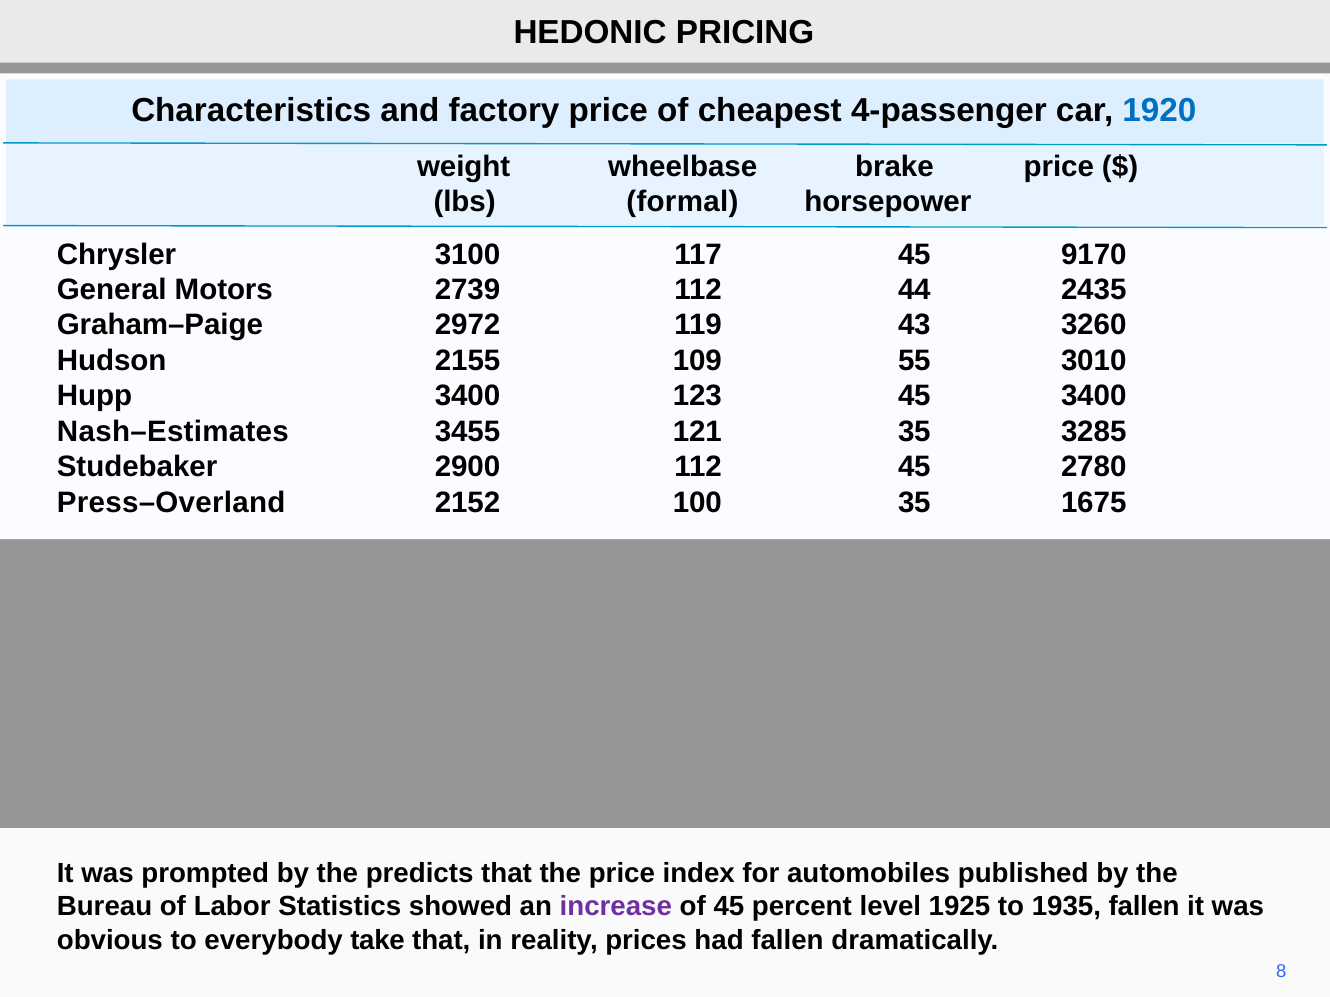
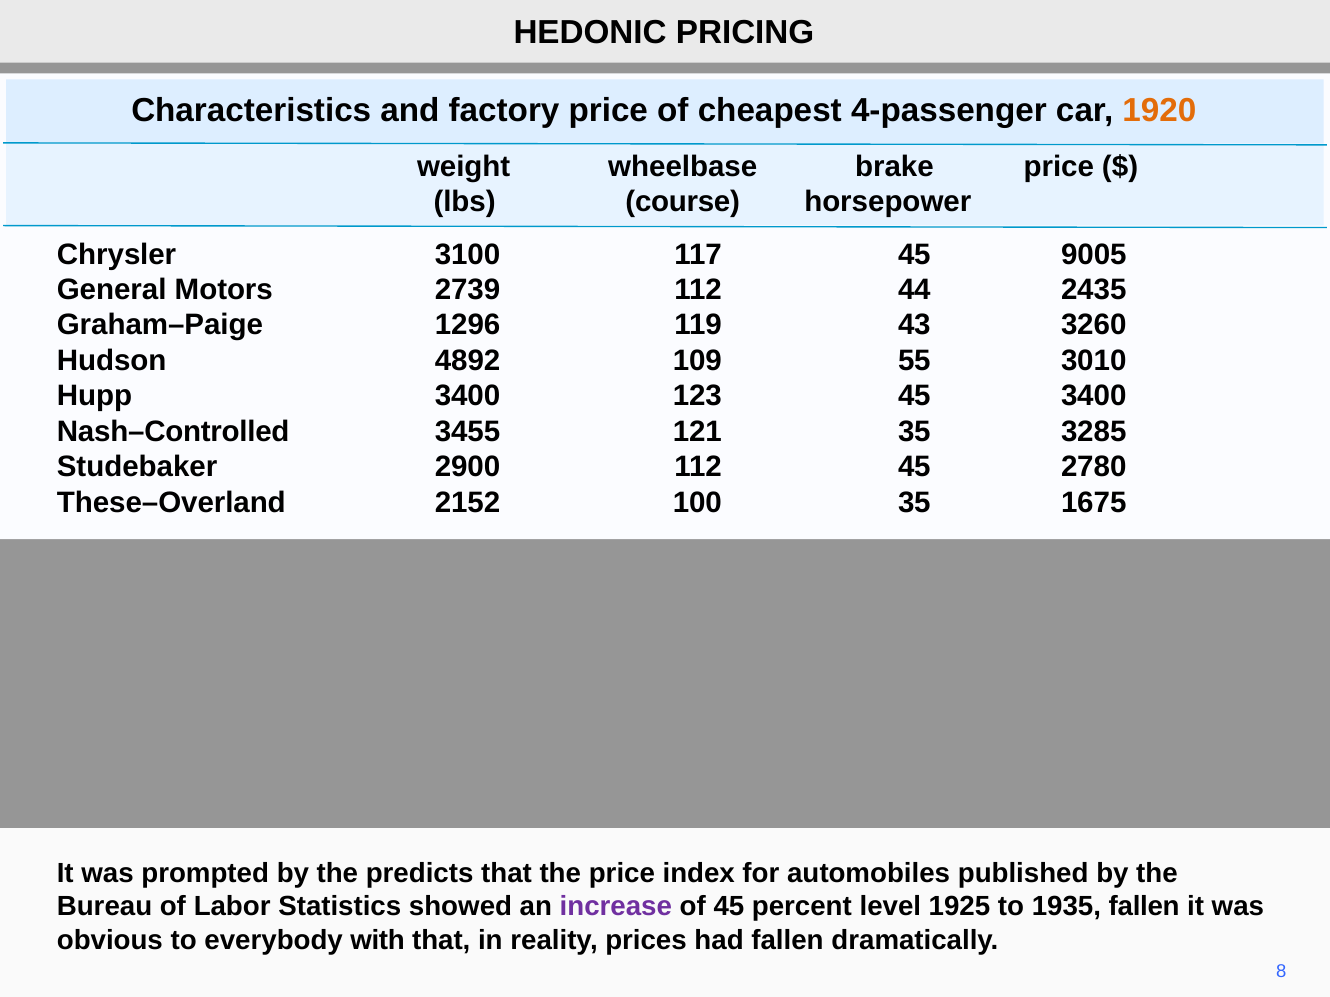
1920 colour: blue -> orange
formal: formal -> course
9170: 9170 -> 9005
2972: 2972 -> 1296
2155: 2155 -> 4892
Nash–Estimates: Nash–Estimates -> Nash–Controlled
Press–Overland: Press–Overland -> These–Overland
take: take -> with
